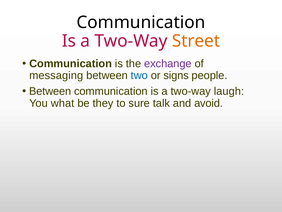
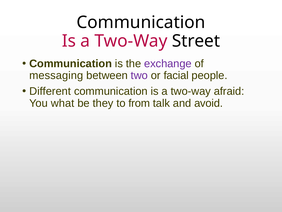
Street colour: orange -> black
two colour: blue -> purple
signs: signs -> facial
Between at (50, 91): Between -> Different
laugh: laugh -> afraid
sure: sure -> from
